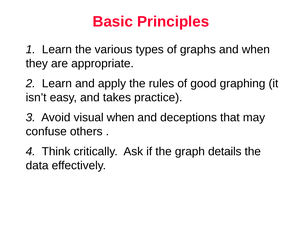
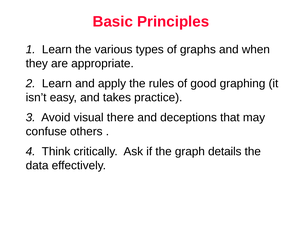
visual when: when -> there
